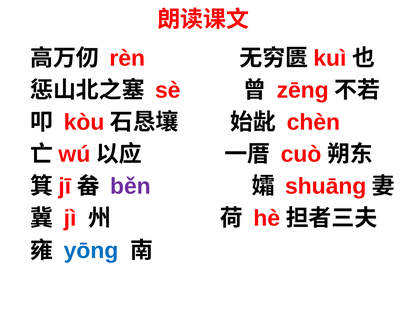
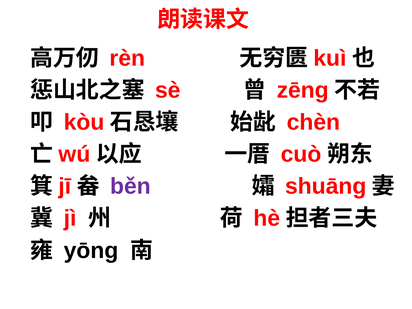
yōng colour: blue -> black
